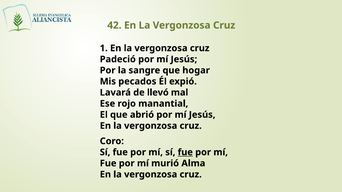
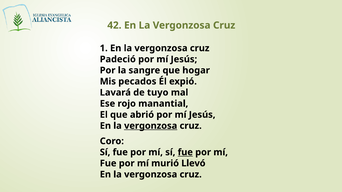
llevó: llevó -> tuyo
vergonzosa at (151, 126) underline: none -> present
Alma: Alma -> Llevó
